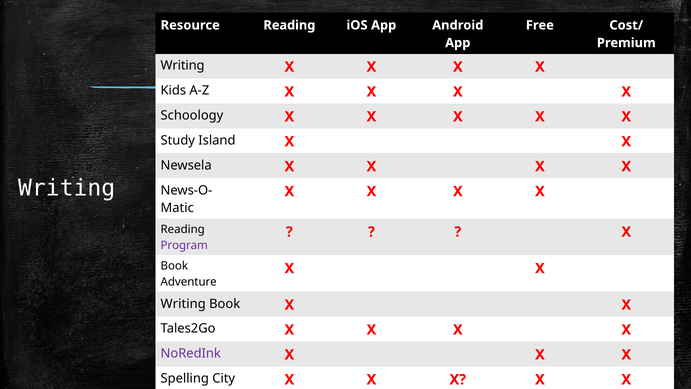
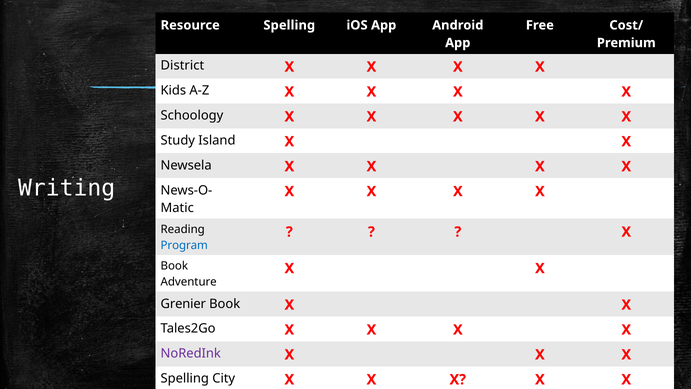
Resource Reading: Reading -> Spelling
Writing at (183, 66): Writing -> District
Program colour: purple -> blue
Writing at (183, 304): Writing -> Grenier
